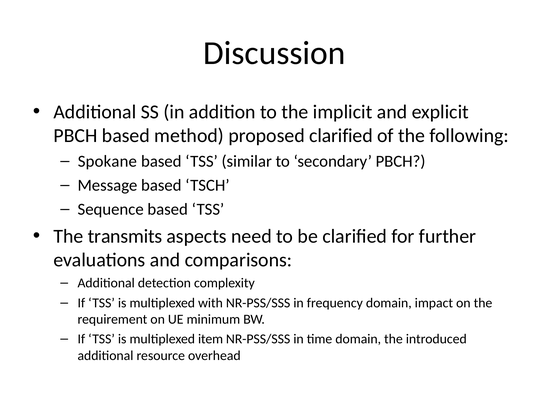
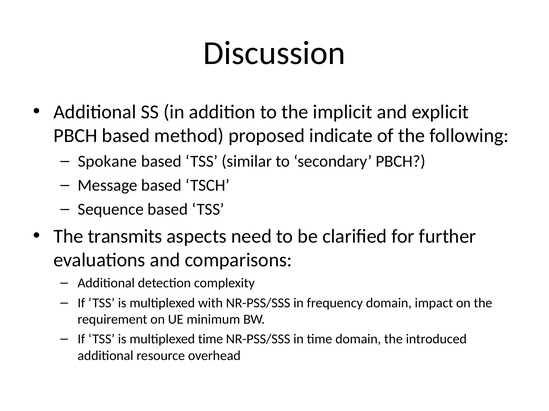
proposed clarified: clarified -> indicate
multiplexed item: item -> time
